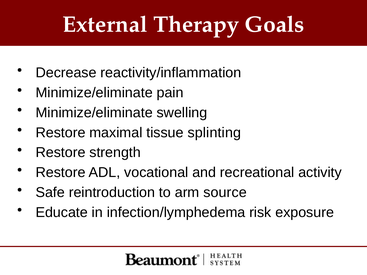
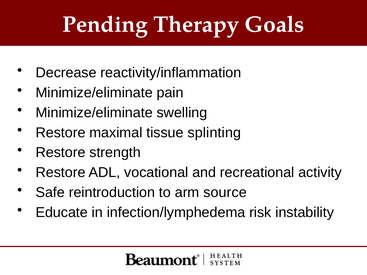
External: External -> Pending
exposure: exposure -> instability
